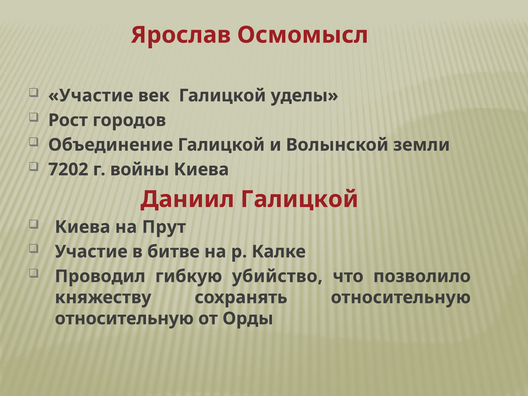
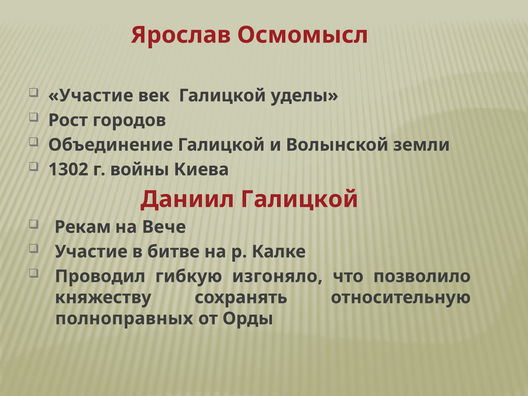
7202: 7202 -> 1302
Киева at (83, 227): Киева -> Рекам
Прут: Прут -> Вече
убийство: убийство -> изгоняло
относительную at (124, 319): относительную -> полноправных
